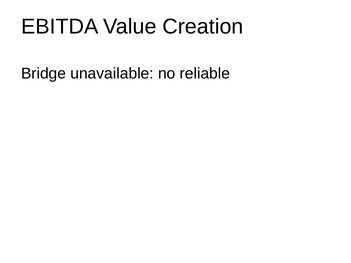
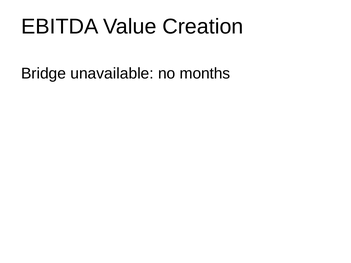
reliable: reliable -> months
